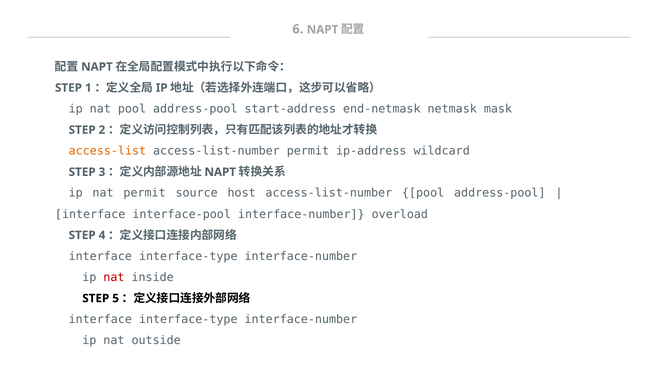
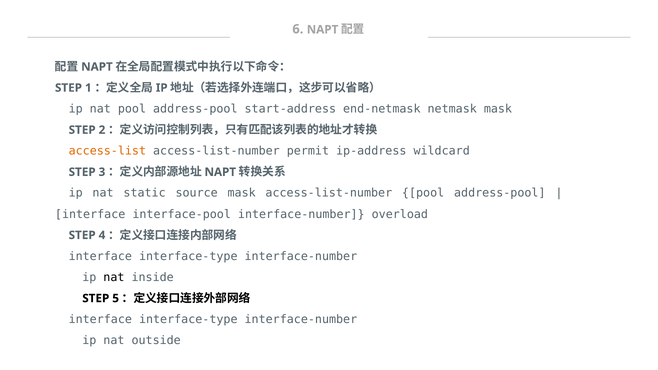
nat permit: permit -> static
source host: host -> mask
nat at (114, 277) colour: red -> black
